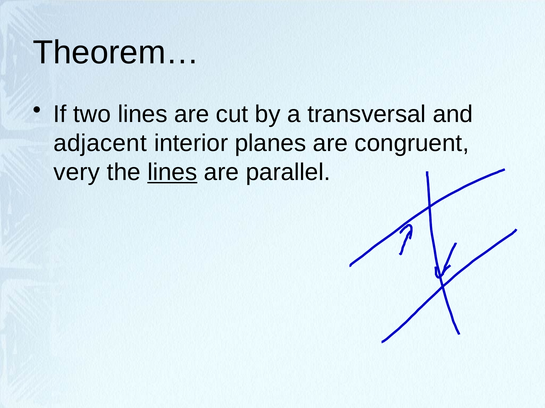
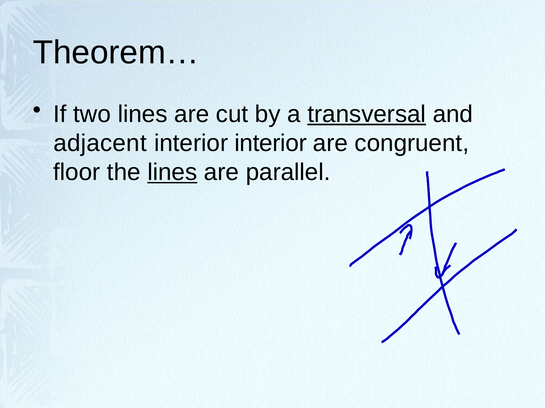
transversal underline: none -> present
interior planes: planes -> interior
very: very -> floor
